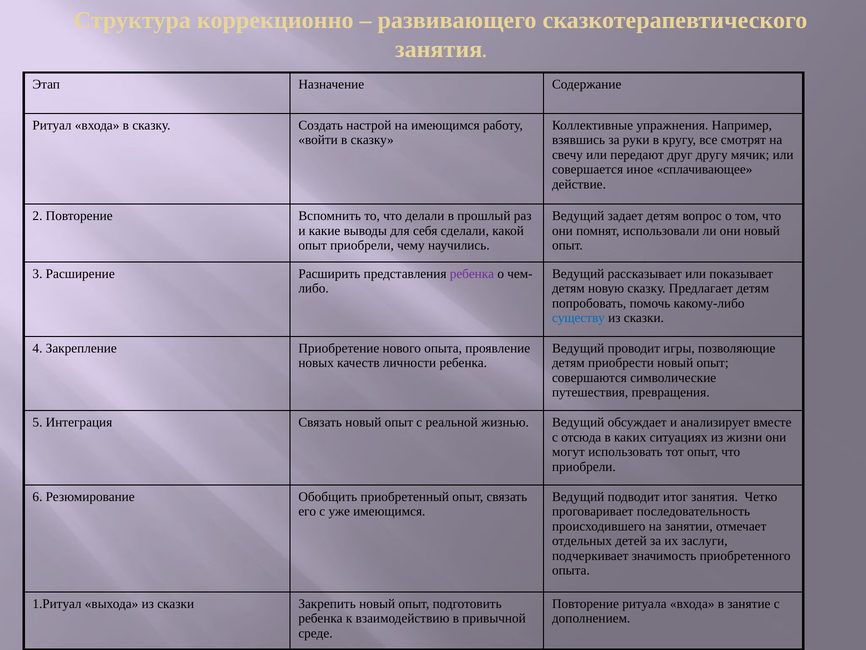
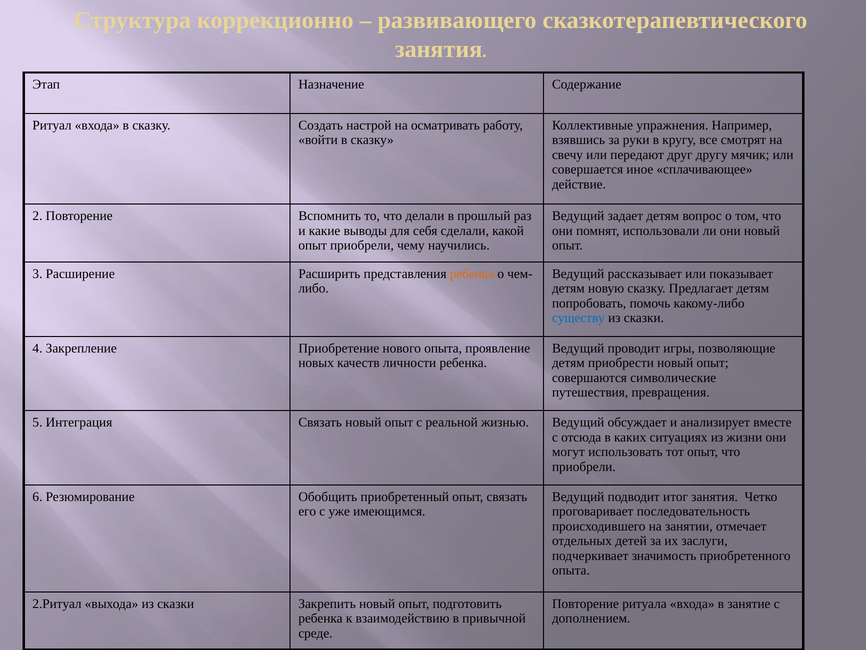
на имеющимся: имеющимся -> осматривать
ребенка at (472, 274) colour: purple -> orange
1.Ритуал: 1.Ритуал -> 2.Ритуал
